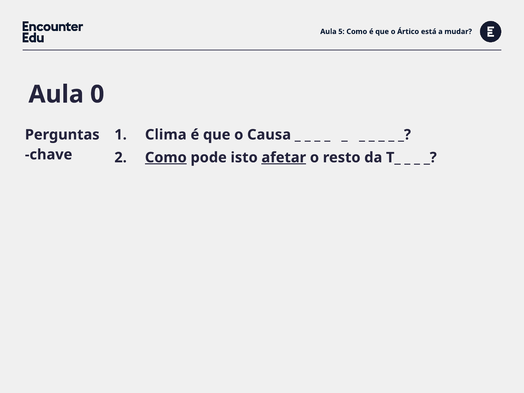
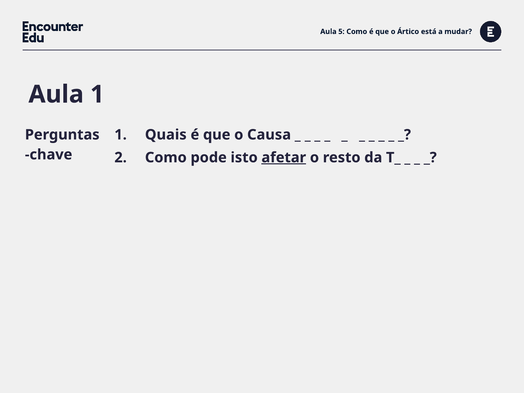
Aula 0: 0 -> 1
Clima: Clima -> Quais
Como at (166, 158) underline: present -> none
